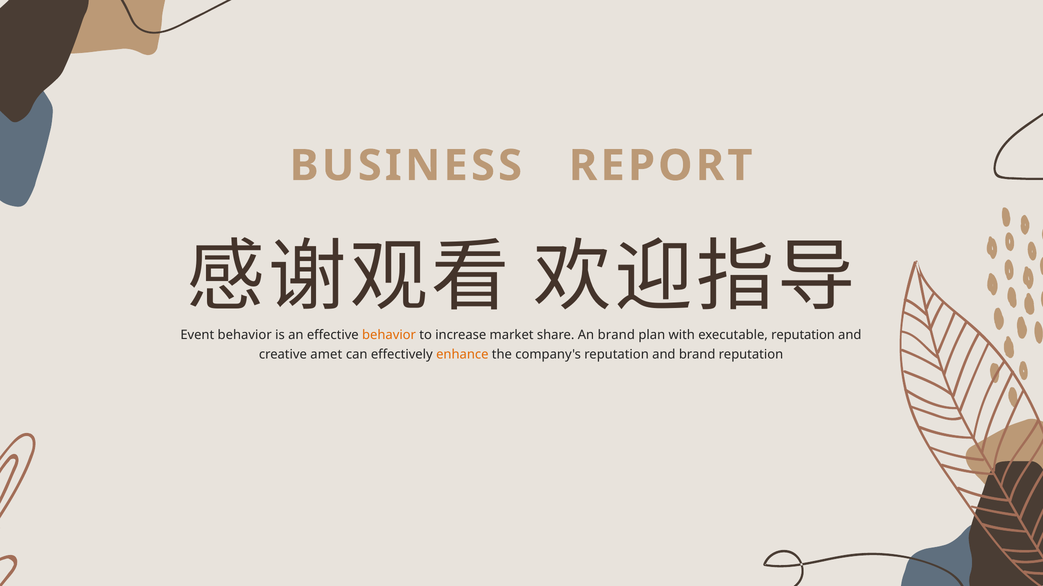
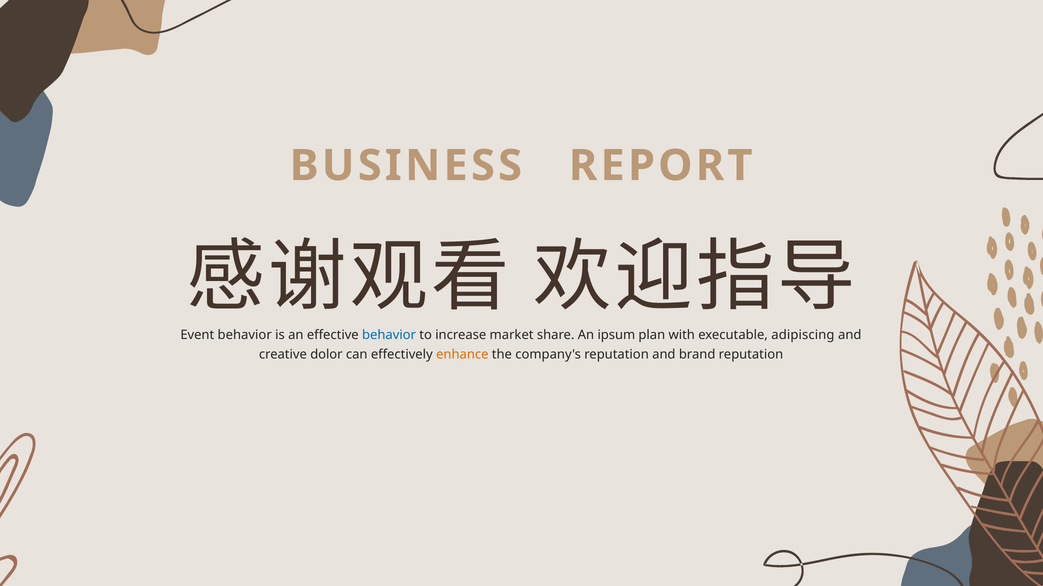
behavior at (389, 335) colour: orange -> blue
An brand: brand -> ipsum
executable reputation: reputation -> adipiscing
amet: amet -> dolor
